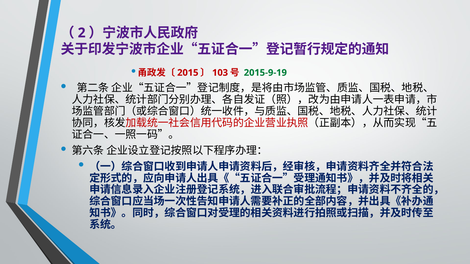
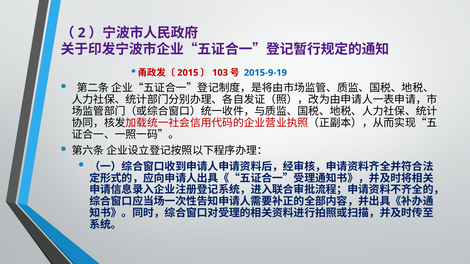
2015-9-19 colour: green -> blue
